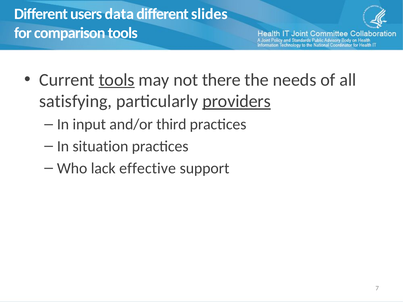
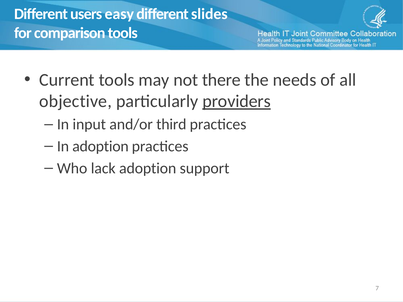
data: data -> easy
tools at (117, 80) underline: present -> none
satisfying: satisfying -> objective
In situation: situation -> adoption
lack effective: effective -> adoption
